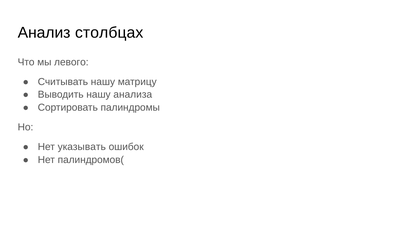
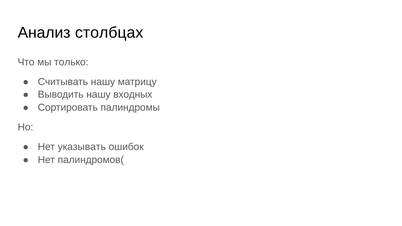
левого: левого -> только
анализа: анализа -> входных
